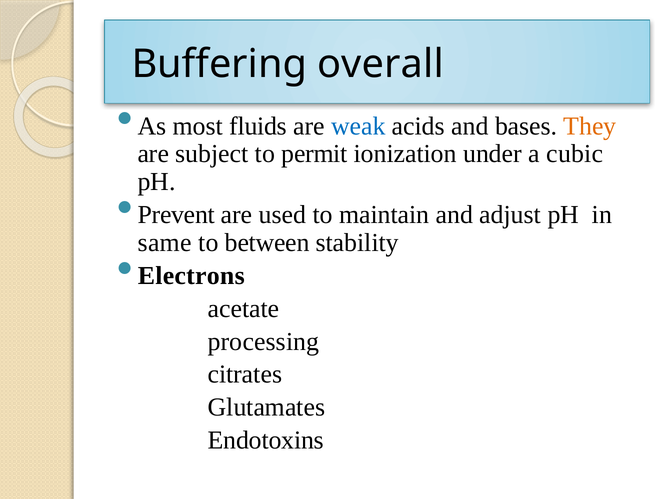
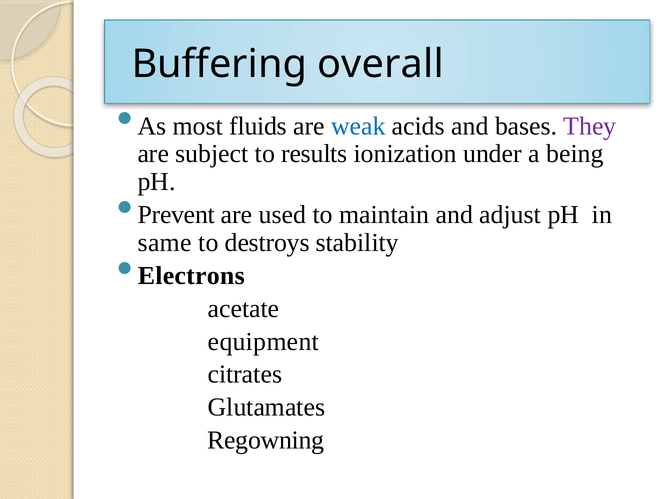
They colour: orange -> purple
permit: permit -> results
cubic: cubic -> being
between: between -> destroys
processing: processing -> equipment
Endotoxins: Endotoxins -> Regowning
